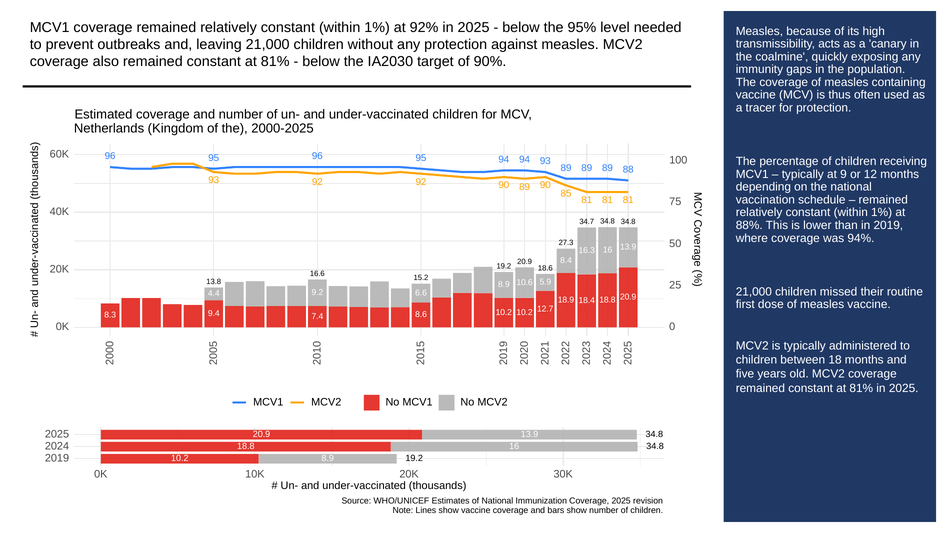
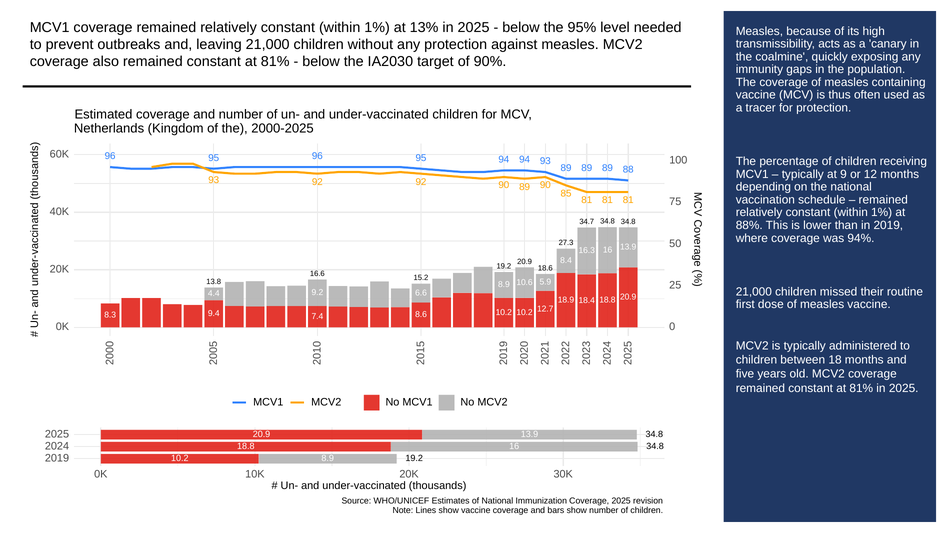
92%: 92% -> 13%
